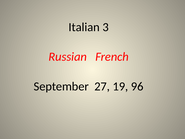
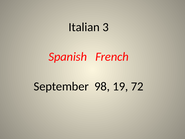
Russian: Russian -> Spanish
27: 27 -> 98
96: 96 -> 72
